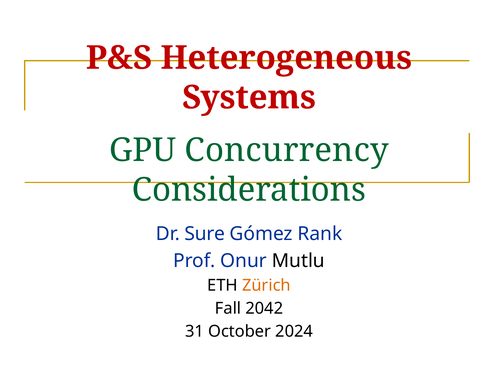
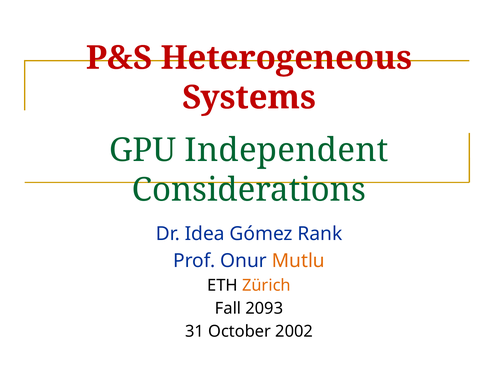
Concurrency: Concurrency -> Independent
Sure: Sure -> Idea
Mutlu colour: black -> orange
2042: 2042 -> 2093
2024: 2024 -> 2002
